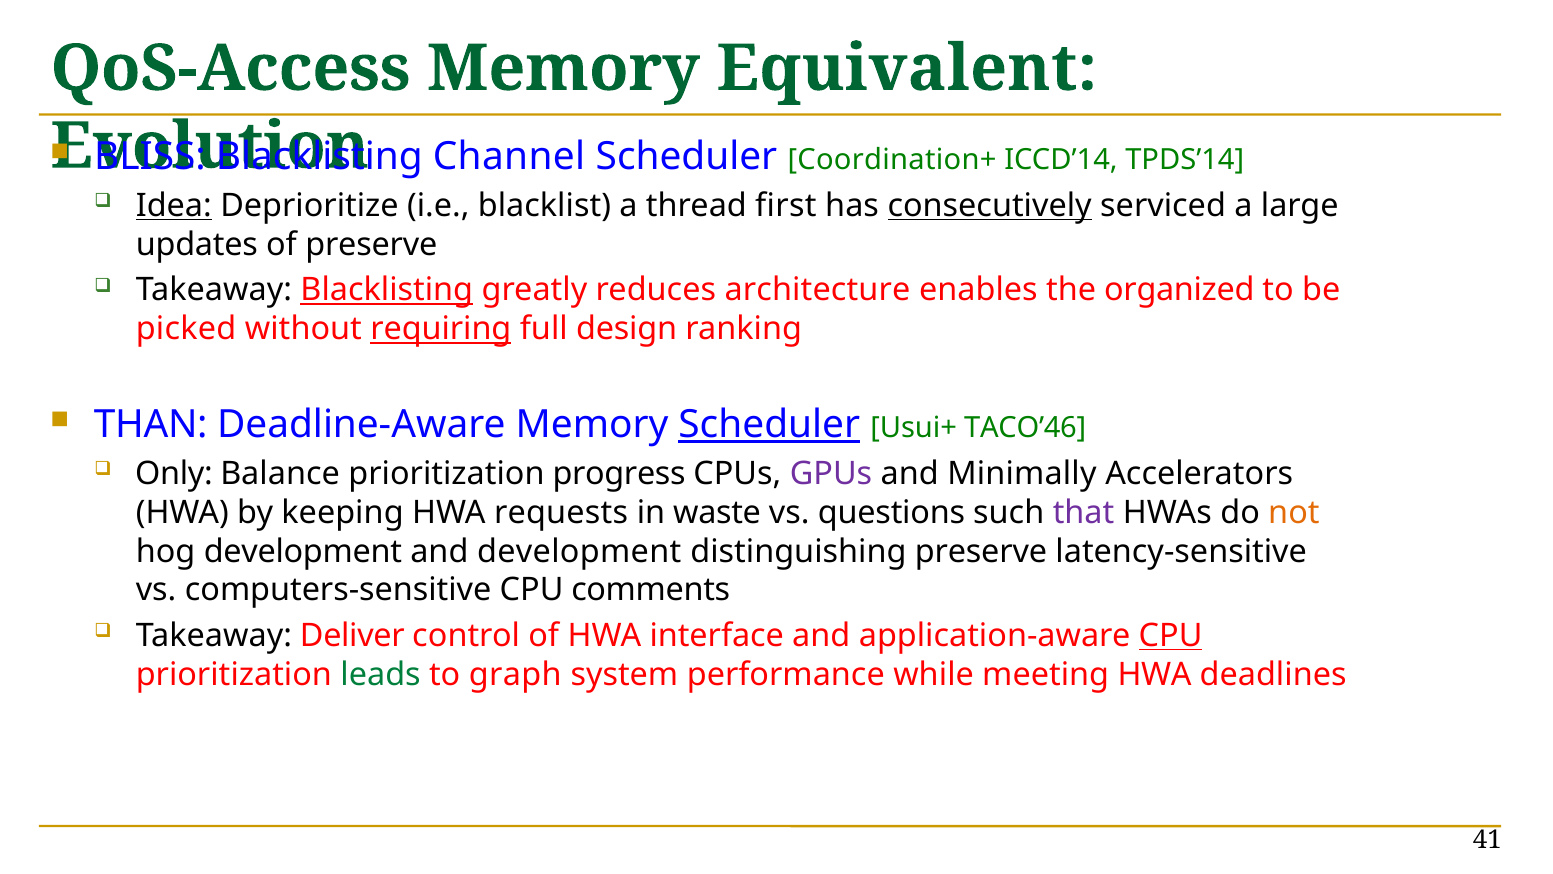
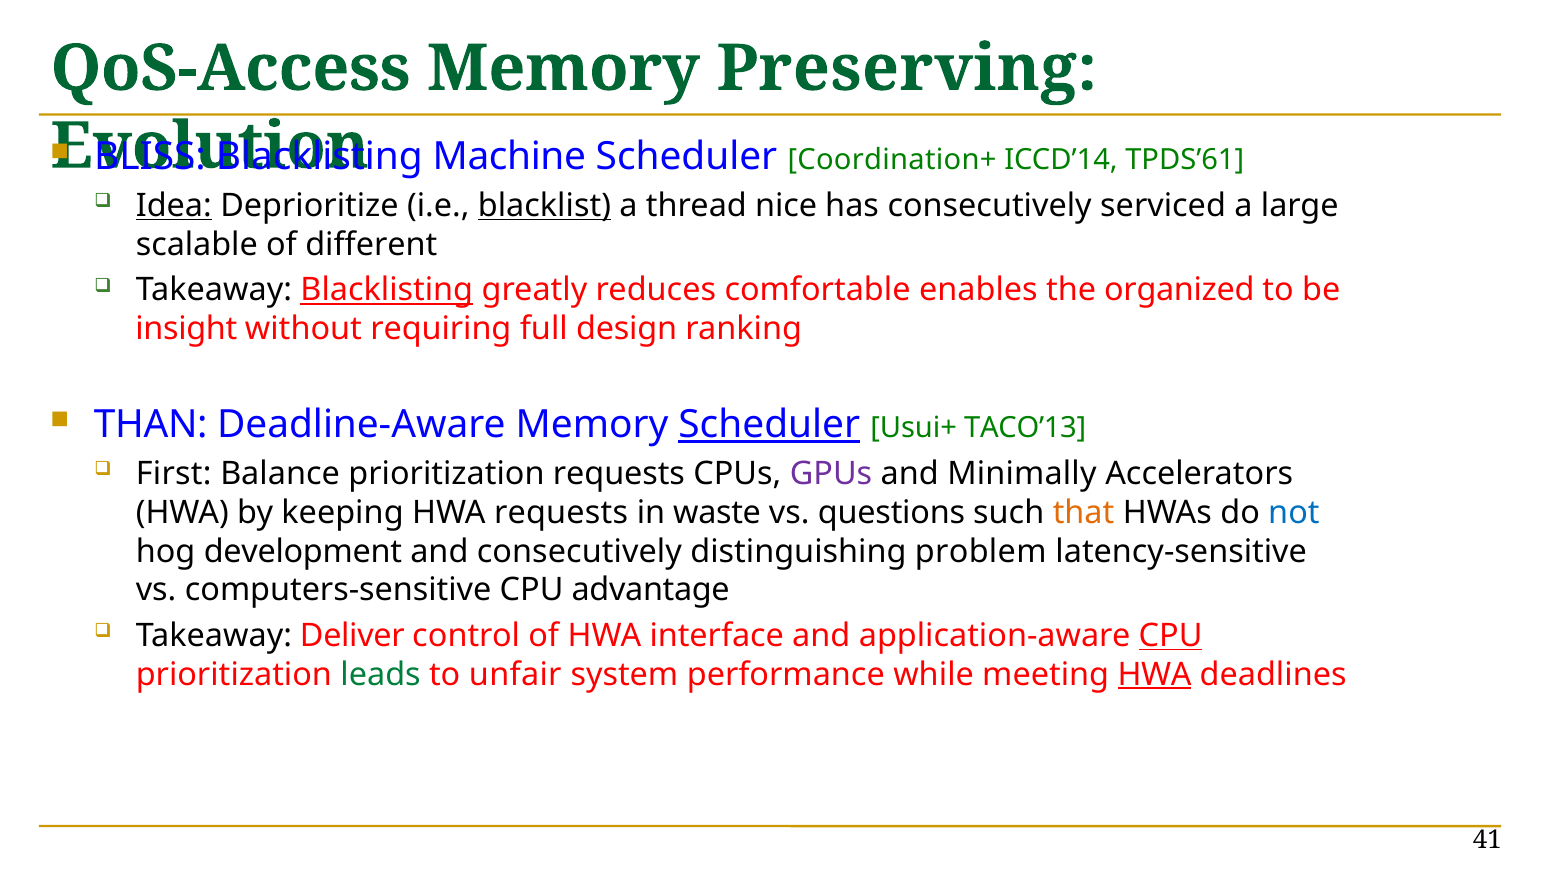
Equivalent: Equivalent -> Preserving
Channel: Channel -> Machine
TPDS’14: TPDS’14 -> TPDS’61
blacklist underline: none -> present
first: first -> nice
consecutively at (990, 205) underline: present -> none
updates: updates -> scalable
of preserve: preserve -> different
architecture: architecture -> comfortable
picked: picked -> insight
requiring underline: present -> none
TACO’46: TACO’46 -> TACO’13
Only: Only -> First
prioritization progress: progress -> requests
that colour: purple -> orange
not colour: orange -> blue
and development: development -> consecutively
distinguishing preserve: preserve -> problem
comments: comments -> advantage
graph: graph -> unfair
HWA at (1155, 674) underline: none -> present
